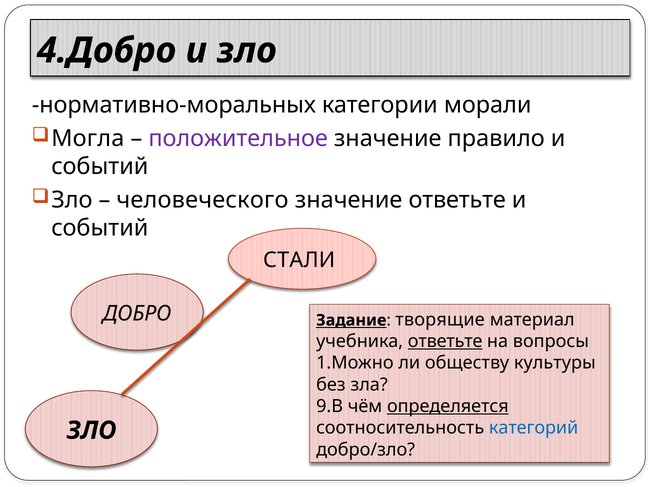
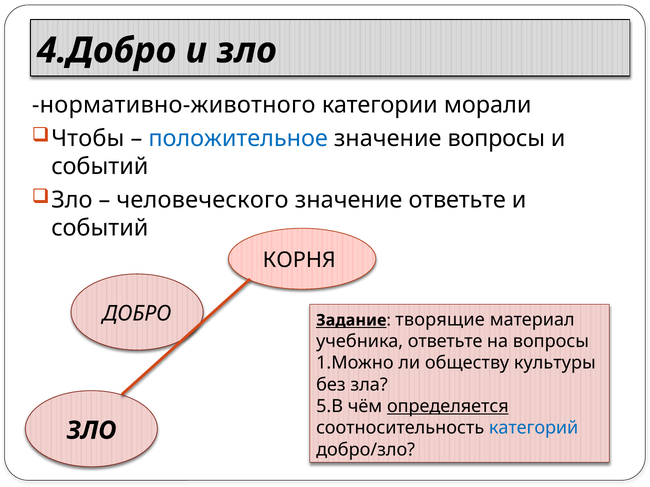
нормативно-моральных: нормативно-моральных -> нормативно-животного
Могла: Могла -> Чтобы
положительное colour: purple -> blue
значение правило: правило -> вопросы
СТАЛИ: СТАЛИ -> КОРНЯ
ответьте at (445, 342) underline: present -> none
9.В: 9.В -> 5.В
